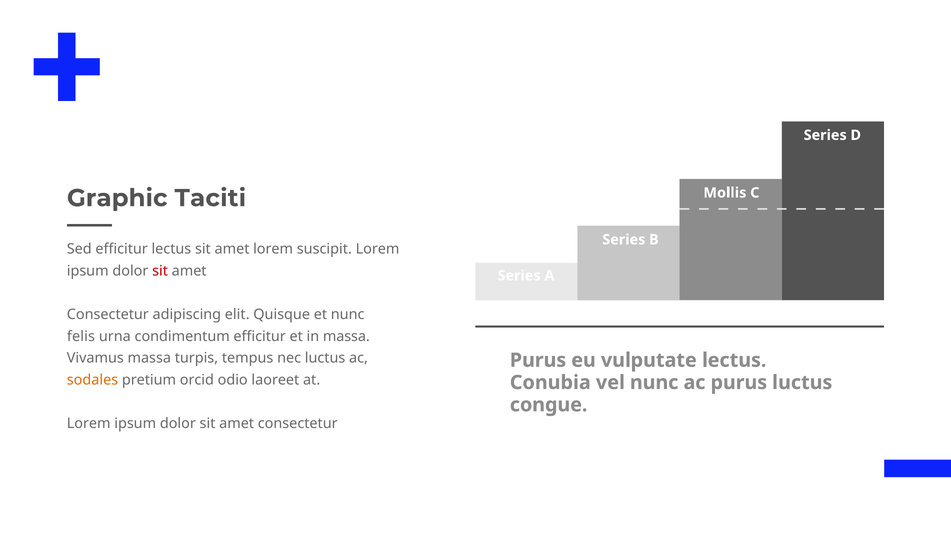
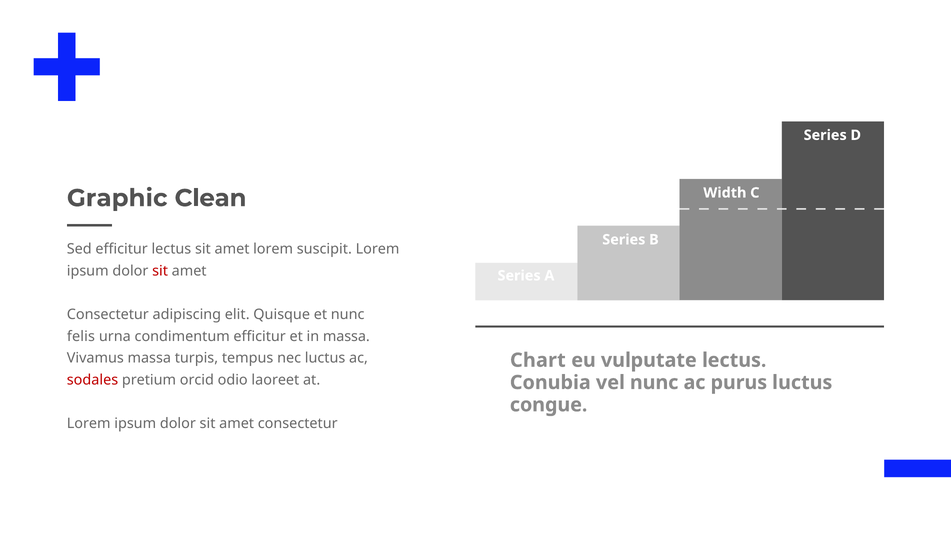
Mollis: Mollis -> Width
Taciti: Taciti -> Clean
Purus at (538, 360): Purus -> Chart
sodales colour: orange -> red
